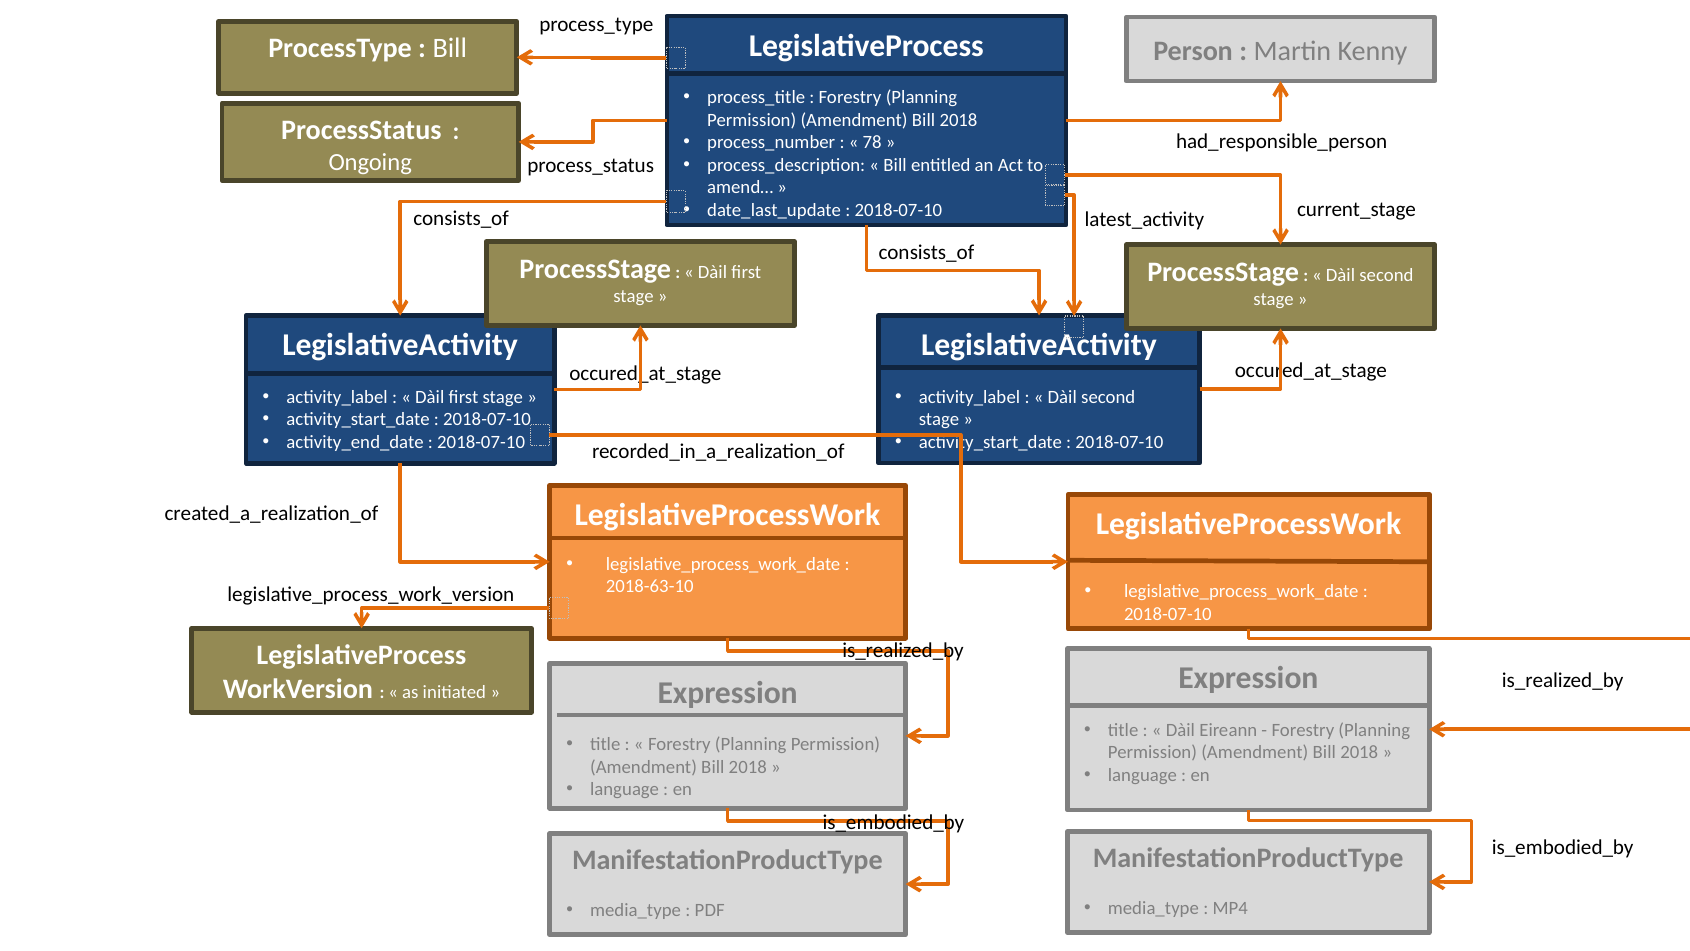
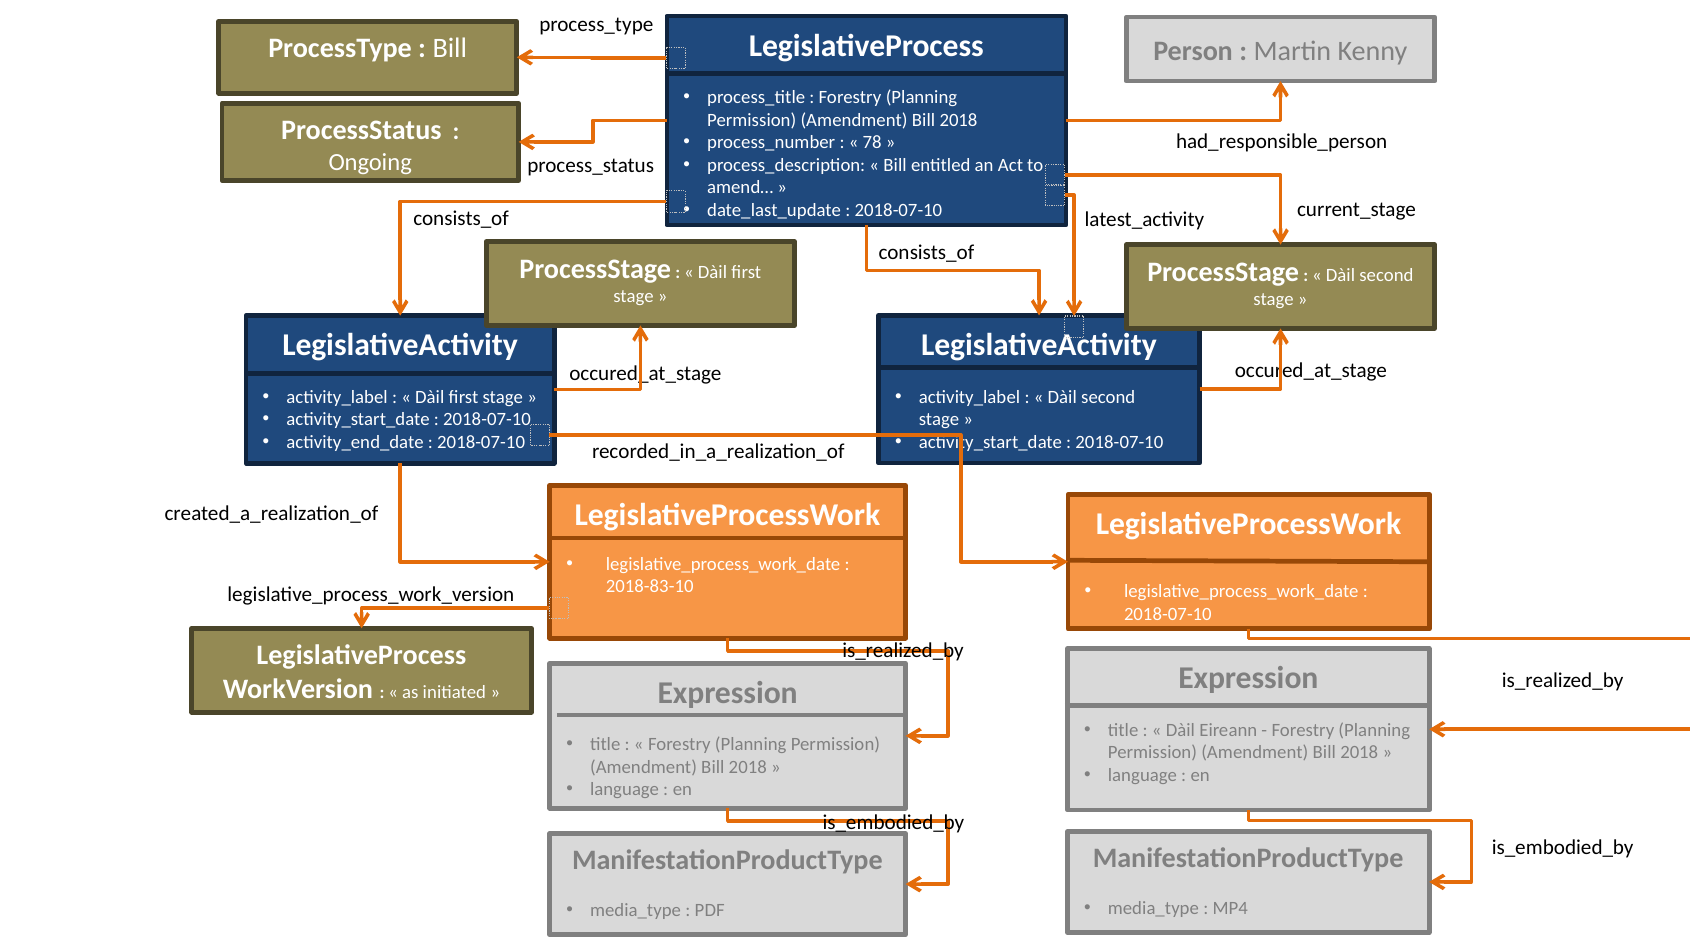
2018-63-10: 2018-63-10 -> 2018-83-10
